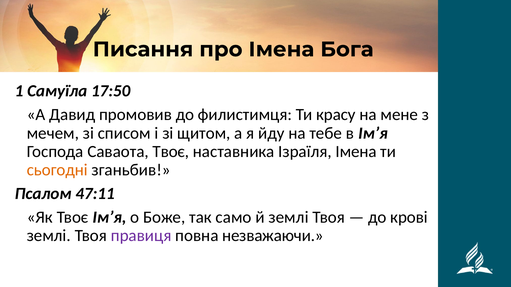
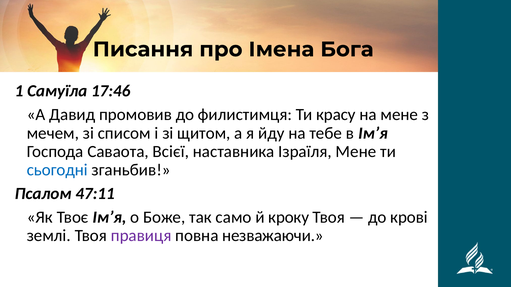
17:50: 17:50 -> 17:46
Саваота Твоє: Твоє -> Всієї
Ізраїля Імена: Імена -> Мене
сьогодні colour: orange -> blue
й землі: землі -> кроку
